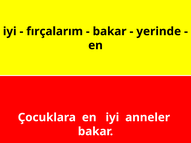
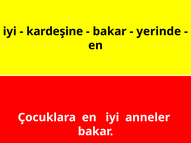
fırçalarım: fırçalarım -> kardeşine
